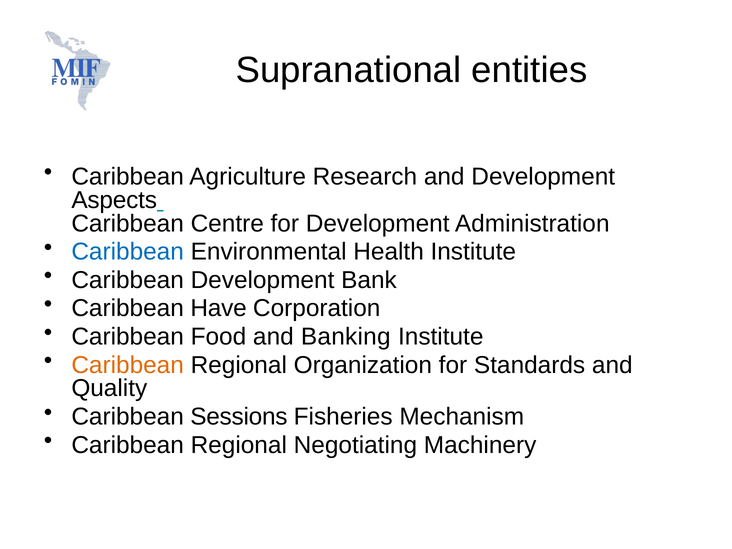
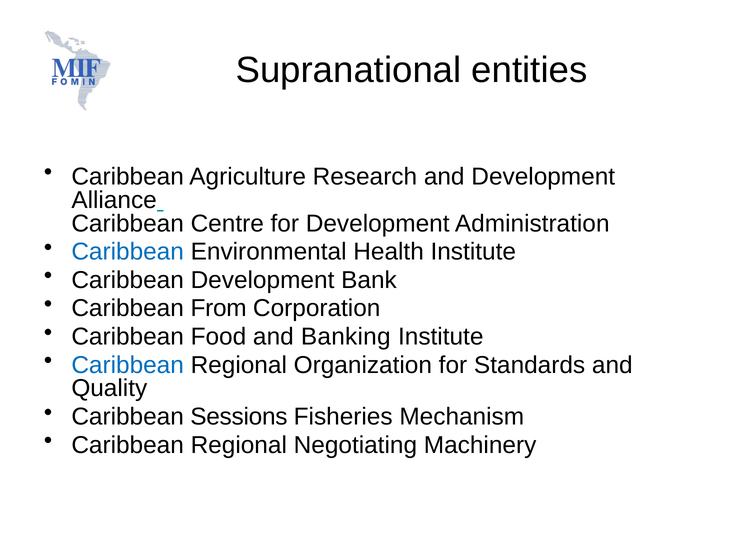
Aspects: Aspects -> Alliance
Have: Have -> From
Caribbean at (128, 365) colour: orange -> blue
